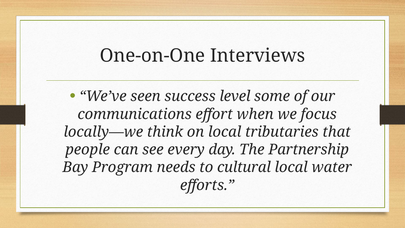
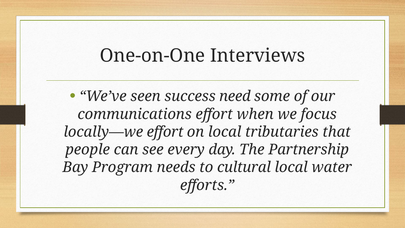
level: level -> need
locally—we think: think -> effort
